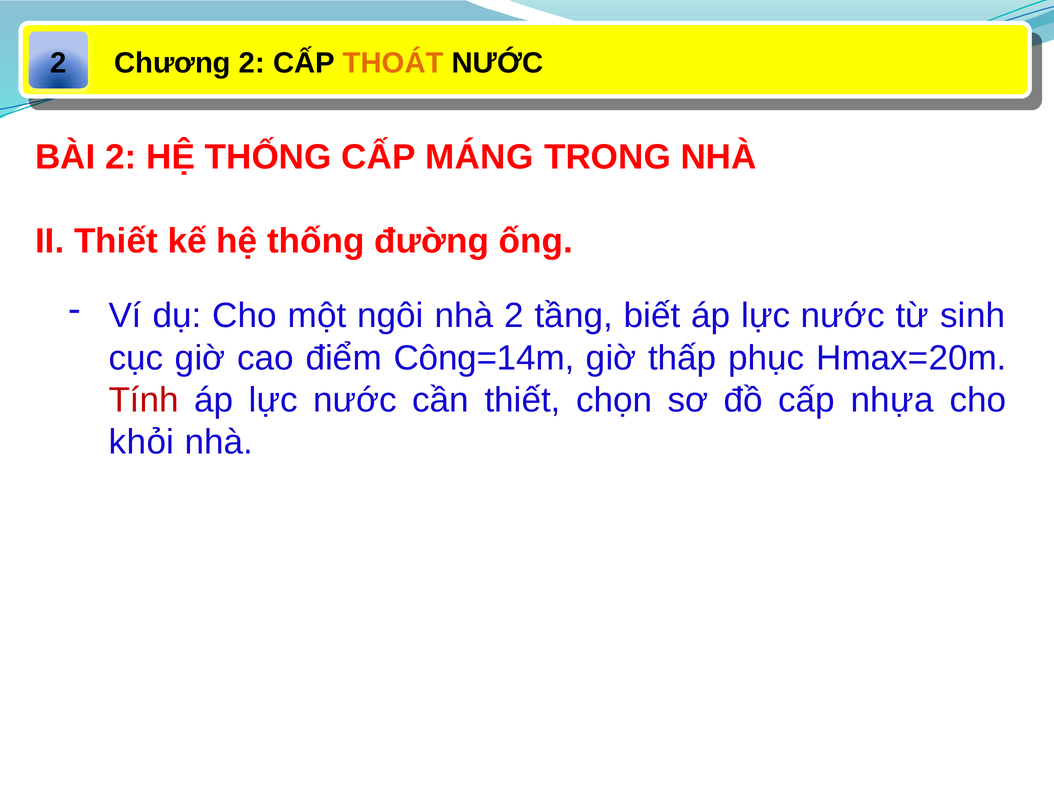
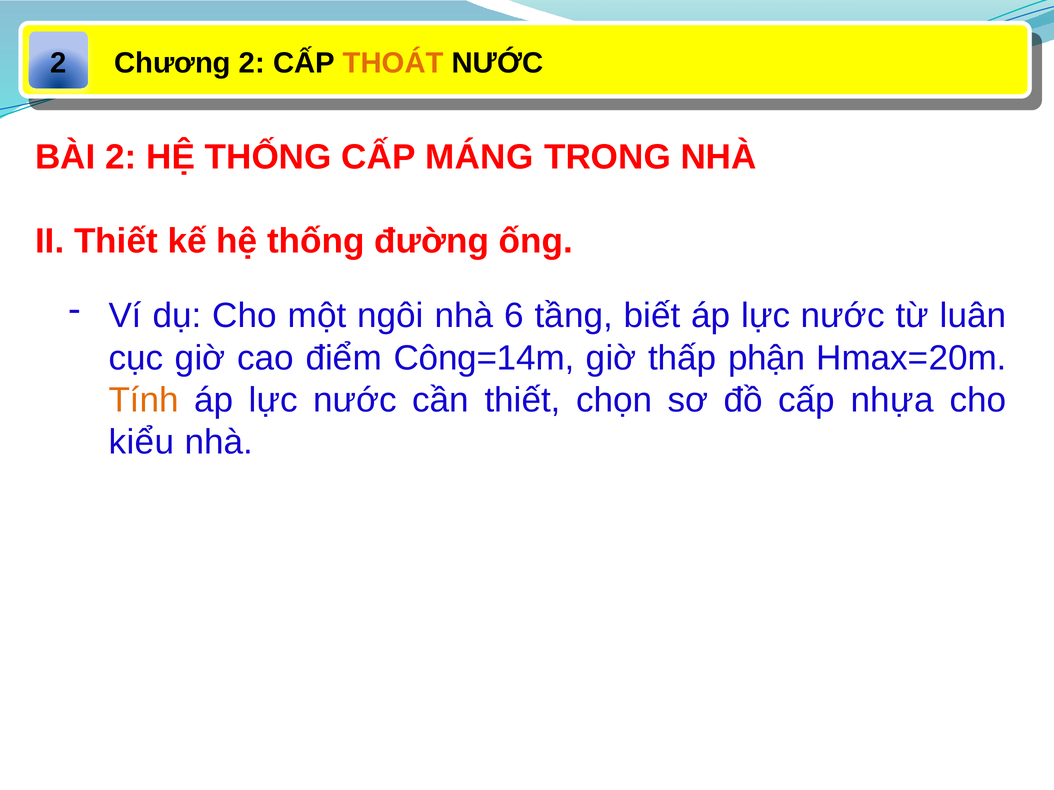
nhà 2: 2 -> 6
sinh: sinh -> luân
phục: phục -> phận
Tính colour: red -> orange
khỏi: khỏi -> kiểu
